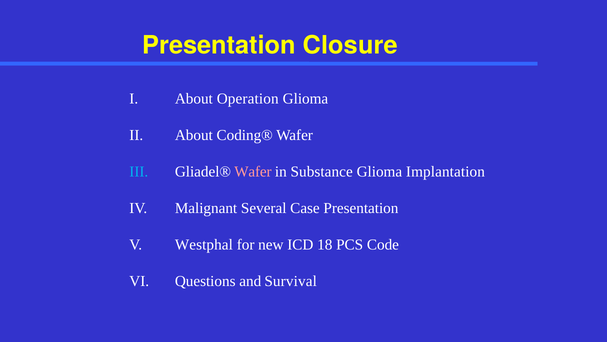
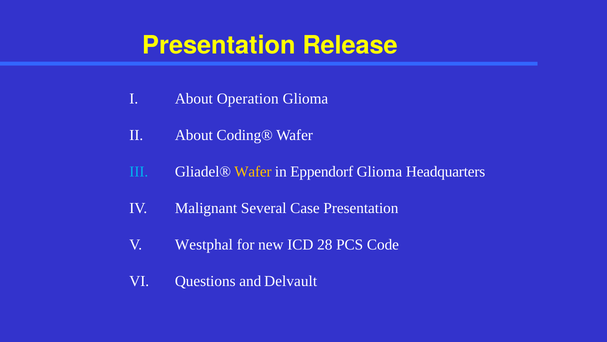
Closure: Closure -> Release
Wafer at (253, 172) colour: pink -> yellow
Substance: Substance -> Eppendorf
Implantation: Implantation -> Headquarters
18: 18 -> 28
Survival: Survival -> Delvault
